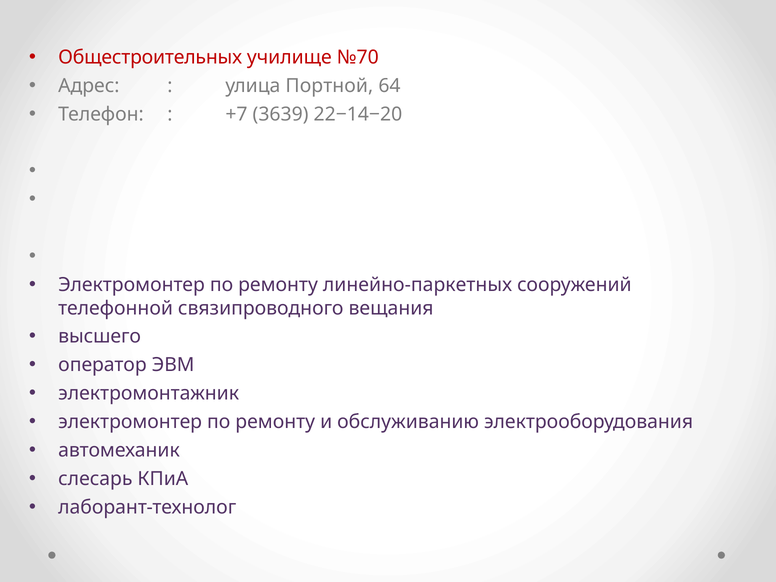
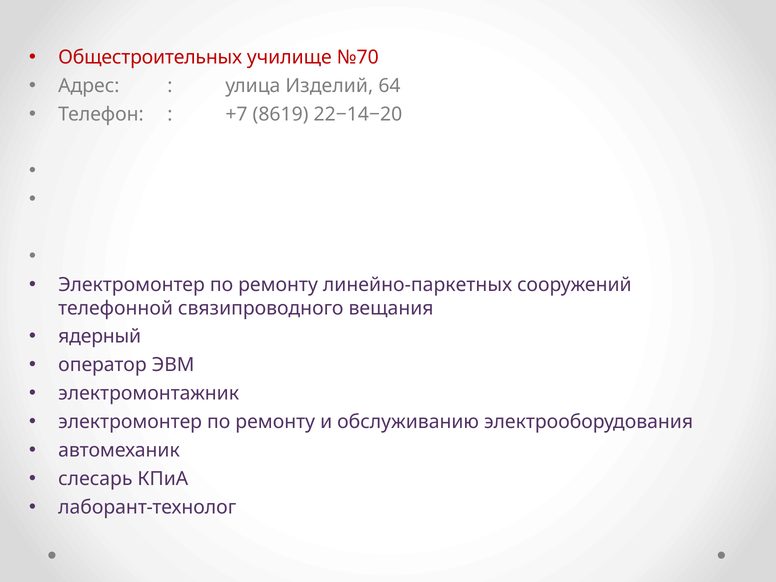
Портной: Портной -> Изделий
3639: 3639 -> 8619
высшего: высшего -> ядерный
